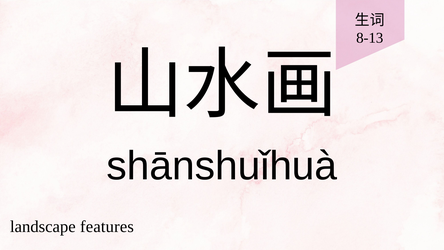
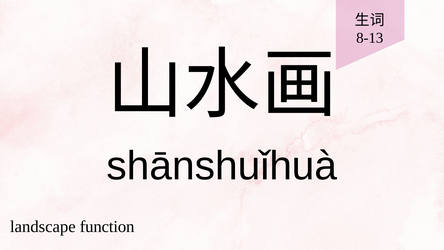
features: features -> function
